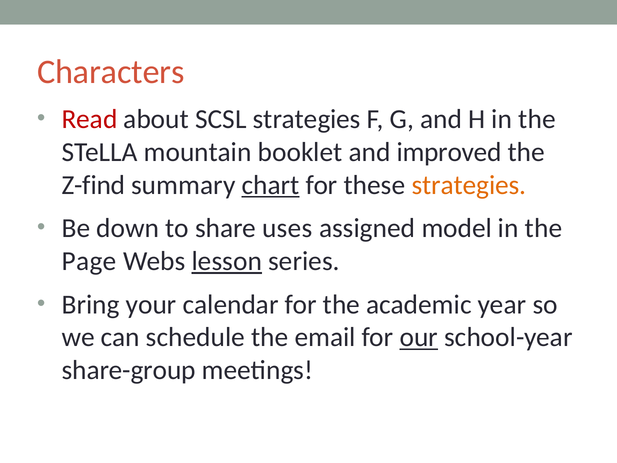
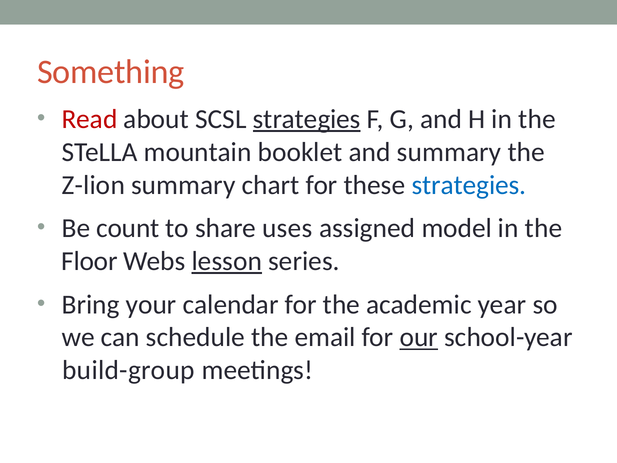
Characters: Characters -> Something
strategies at (307, 119) underline: none -> present
and improved: improved -> summary
Z-find: Z-find -> Z-lion
chart underline: present -> none
strategies at (469, 185) colour: orange -> blue
down: down -> count
Page: Page -> Floor
share-group: share-group -> build-group
